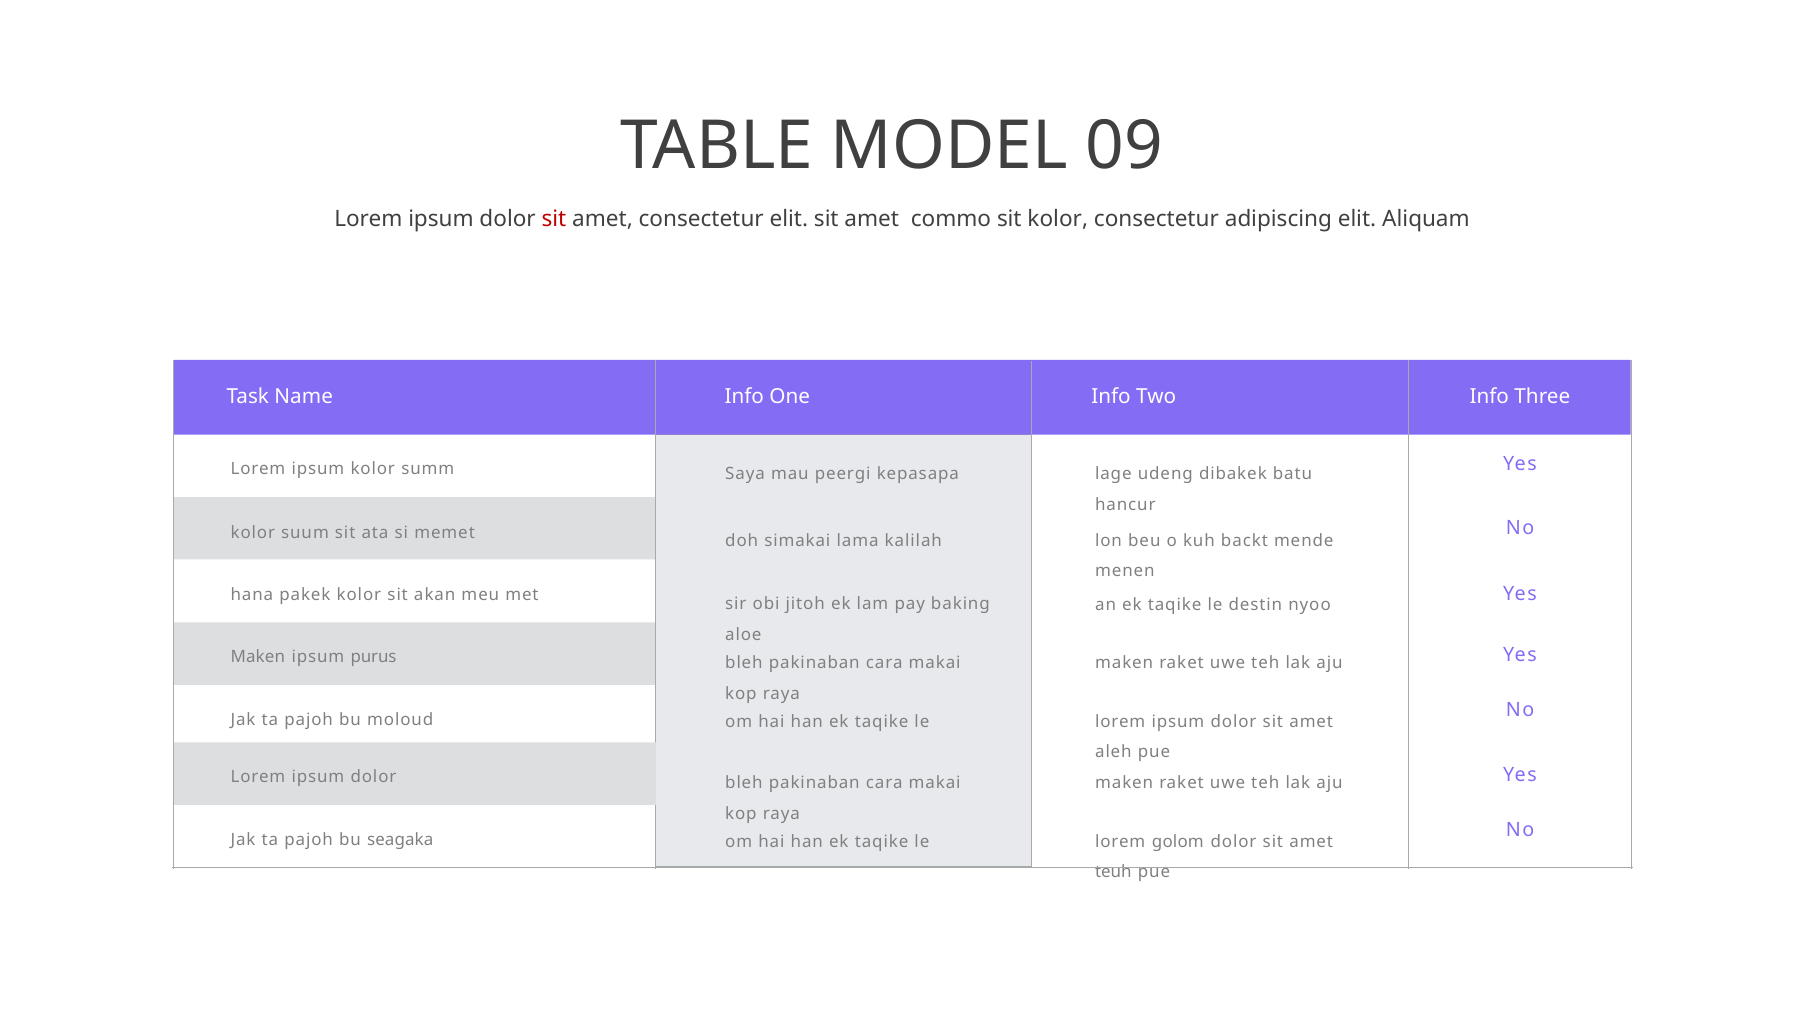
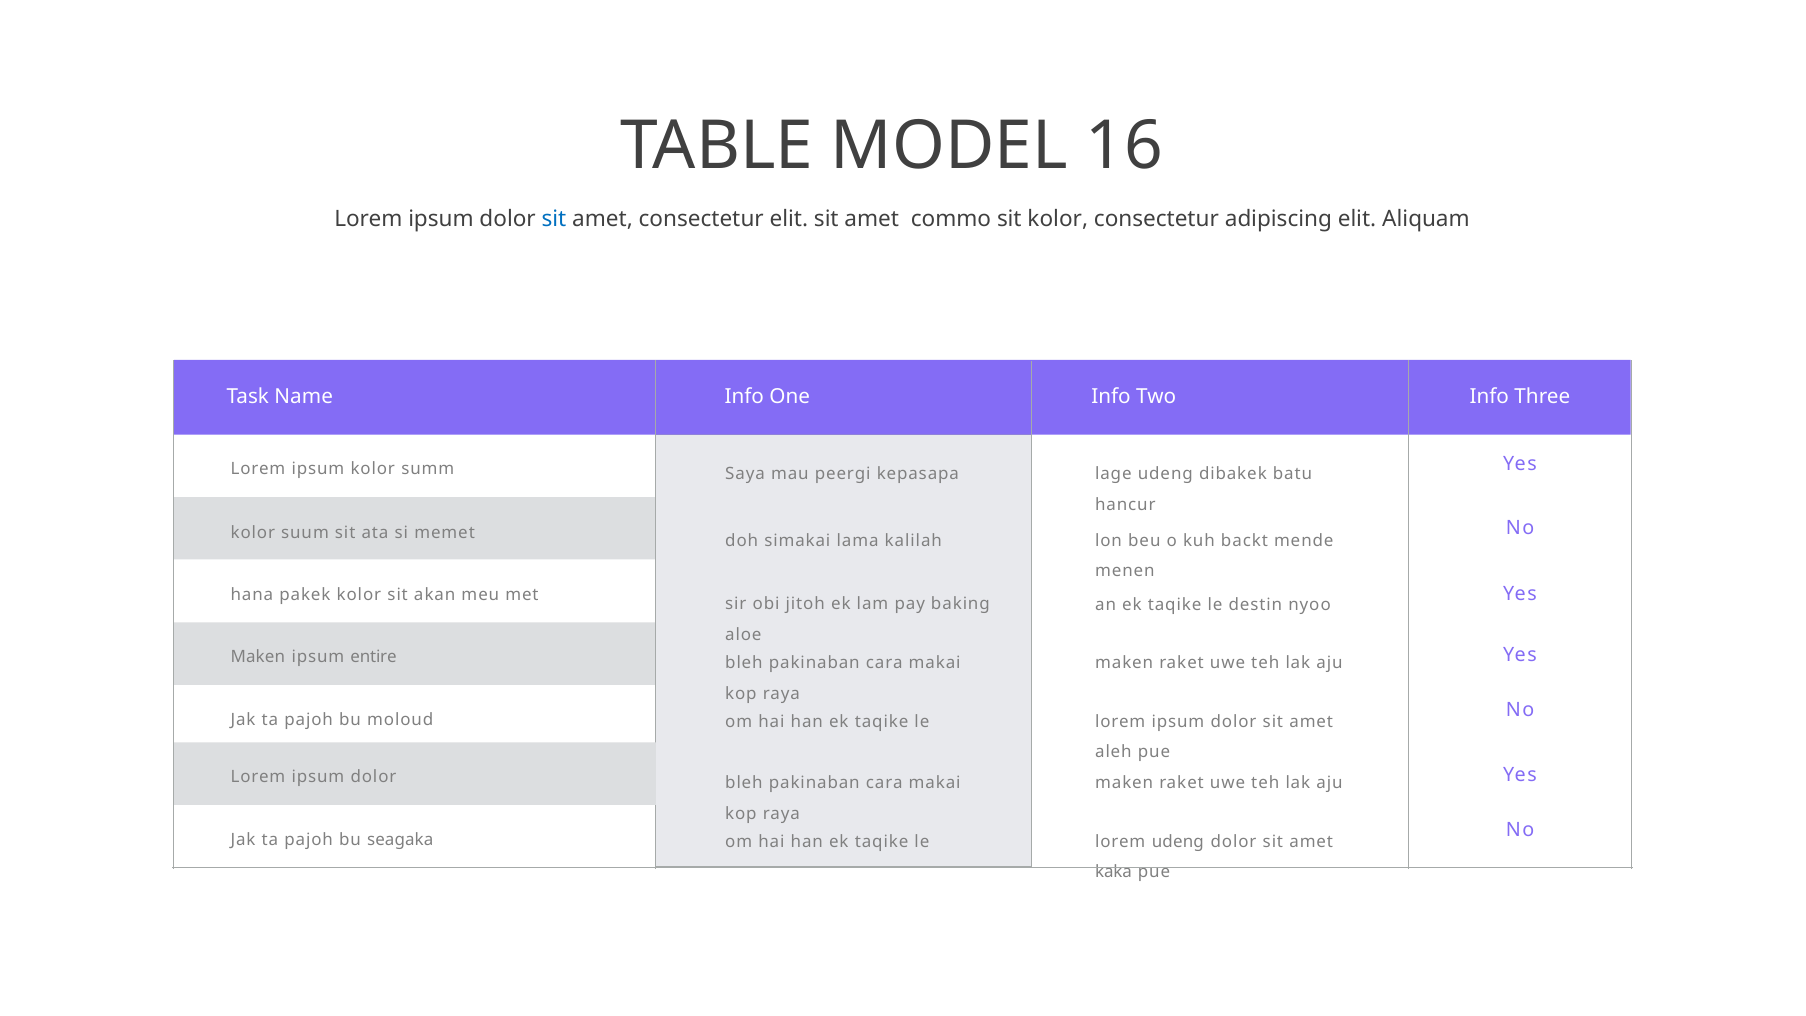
09: 09 -> 16
sit at (554, 219) colour: red -> blue
purus: purus -> entire
lorem golom: golom -> udeng
teuh: teuh -> kaka
